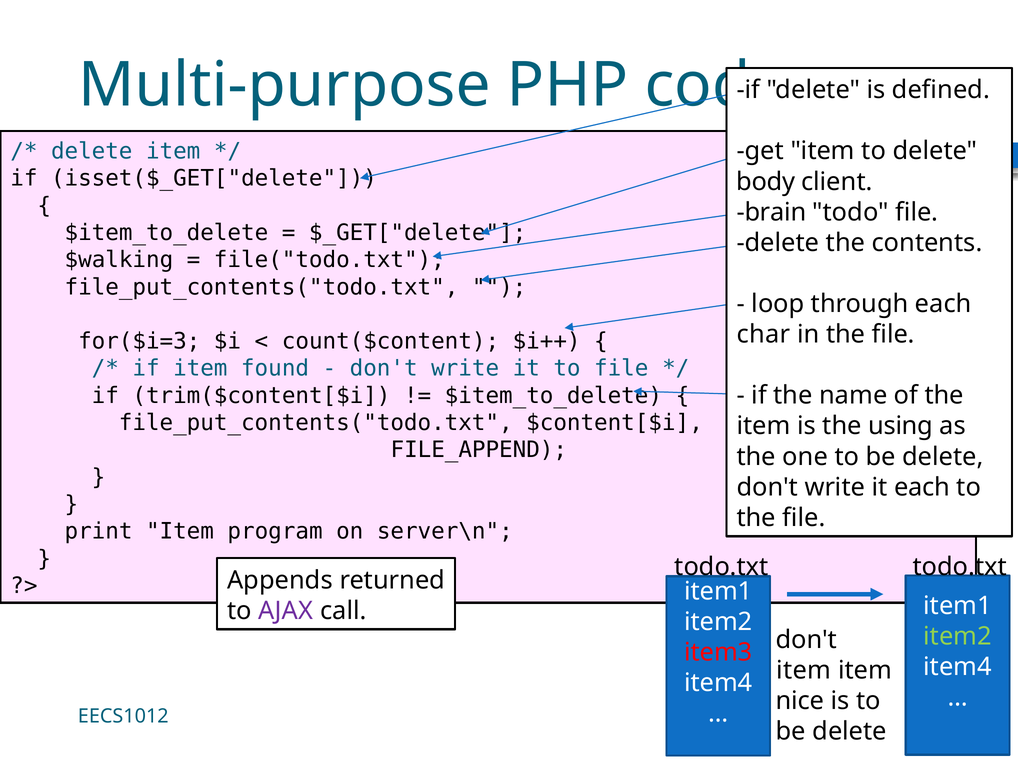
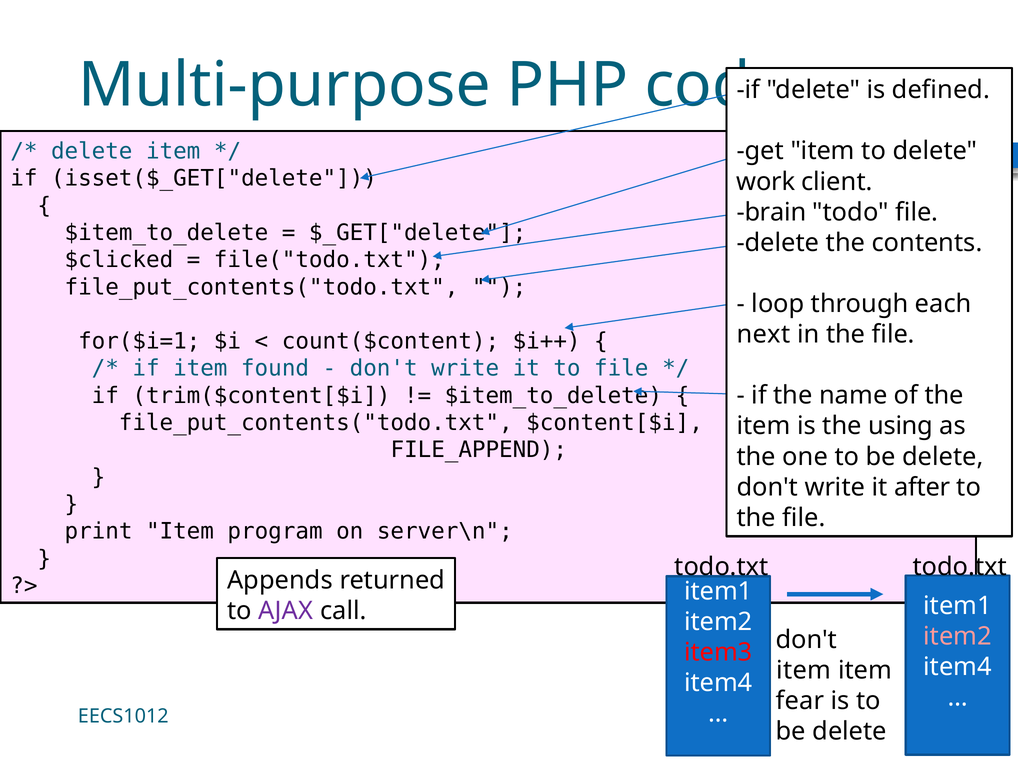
body: body -> work
$walking: $walking -> $clicked
char: char -> next
for($i=3: for($i=3 -> for($i=1
it each: each -> after
item2 at (958, 636) colour: light green -> pink
nice: nice -> fear
